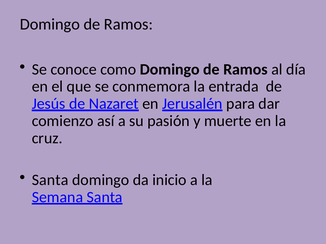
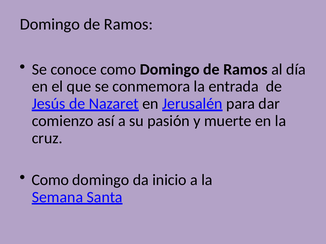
Santa at (50, 180): Santa -> Como
